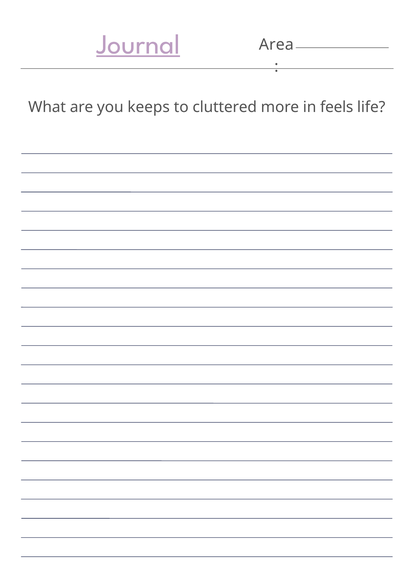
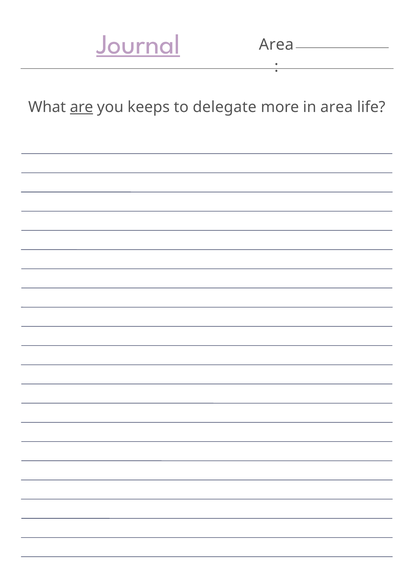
are underline: none -> present
cluttered: cluttered -> delegate
in feels: feels -> area
